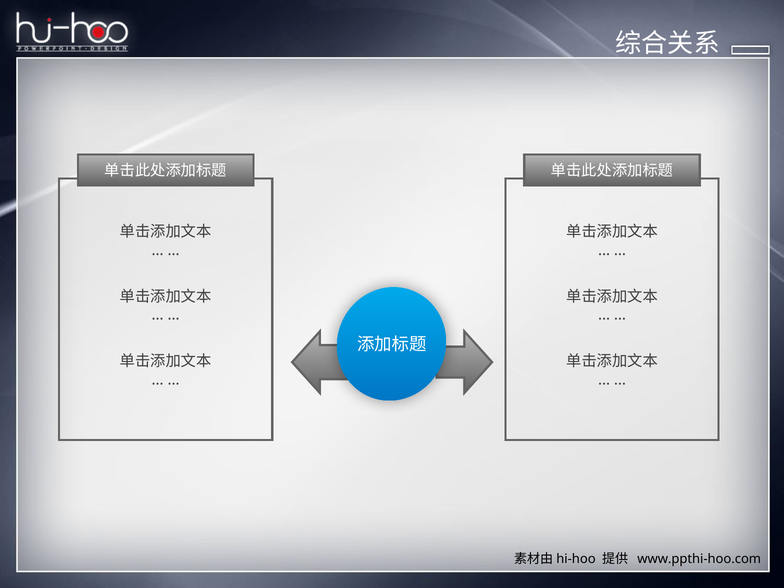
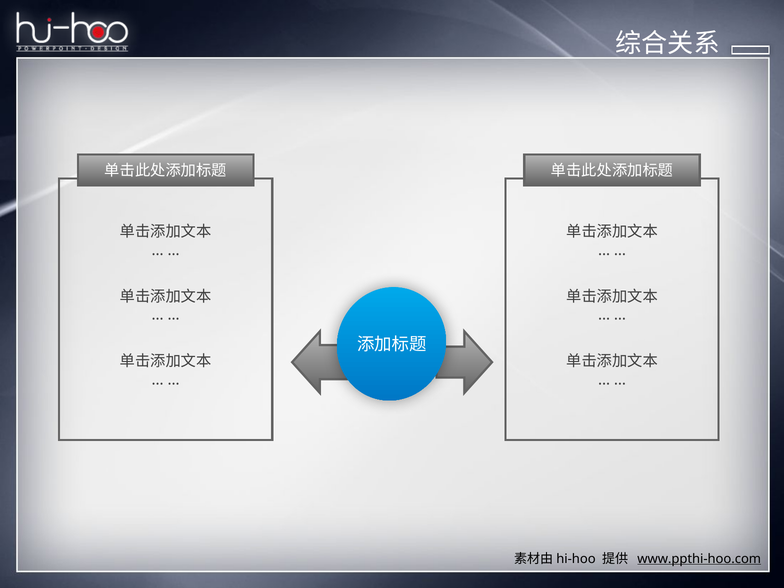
www.ppthi-hoo.com underline: none -> present
